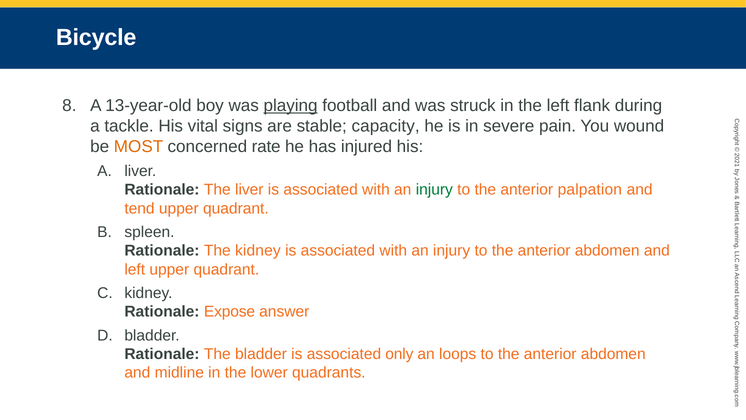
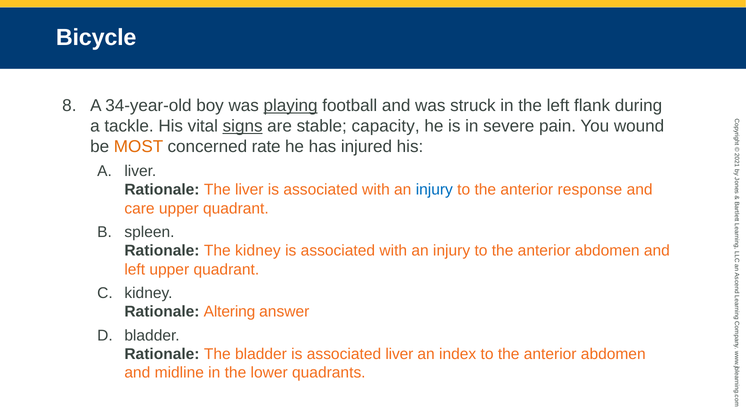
13-year-old: 13-year-old -> 34-year-old
signs underline: none -> present
injury at (434, 190) colour: green -> blue
palpation: palpation -> response
tend: tend -> care
Expose: Expose -> Altering
associated only: only -> liver
loops: loops -> index
